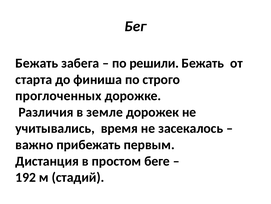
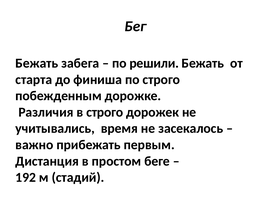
проглоченных: проглоченных -> побежденным
в земле: земле -> строго
